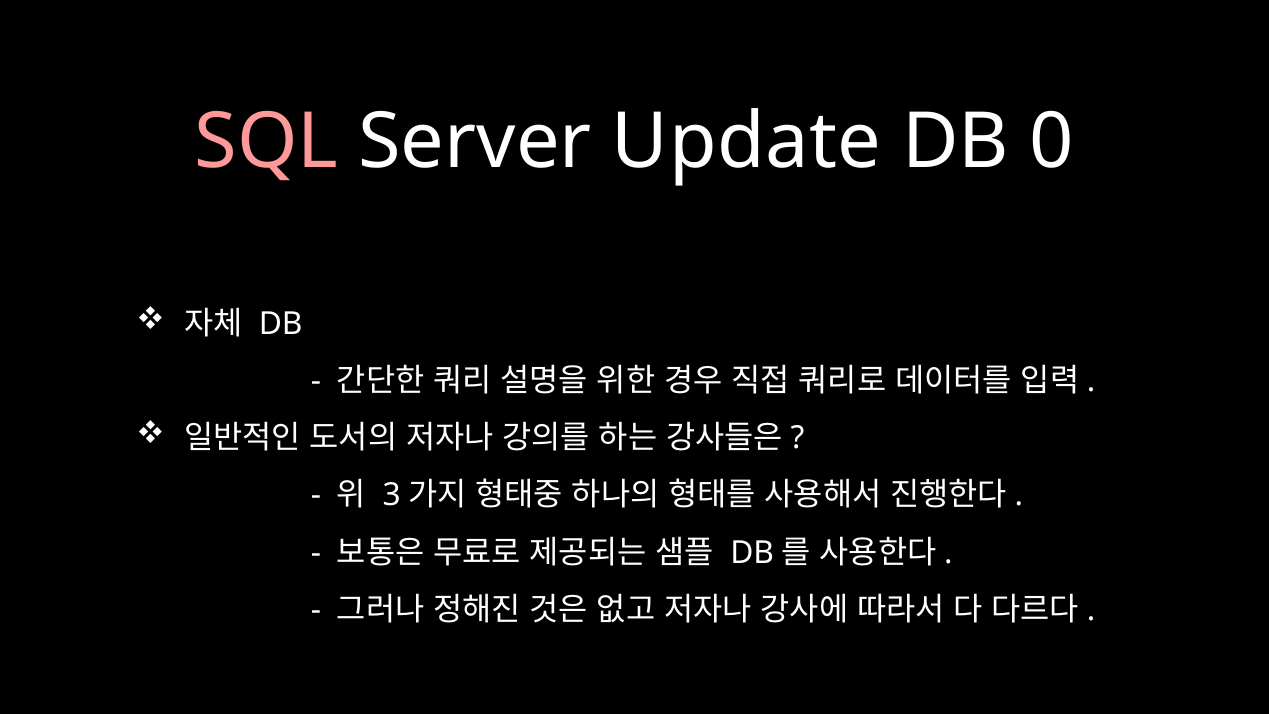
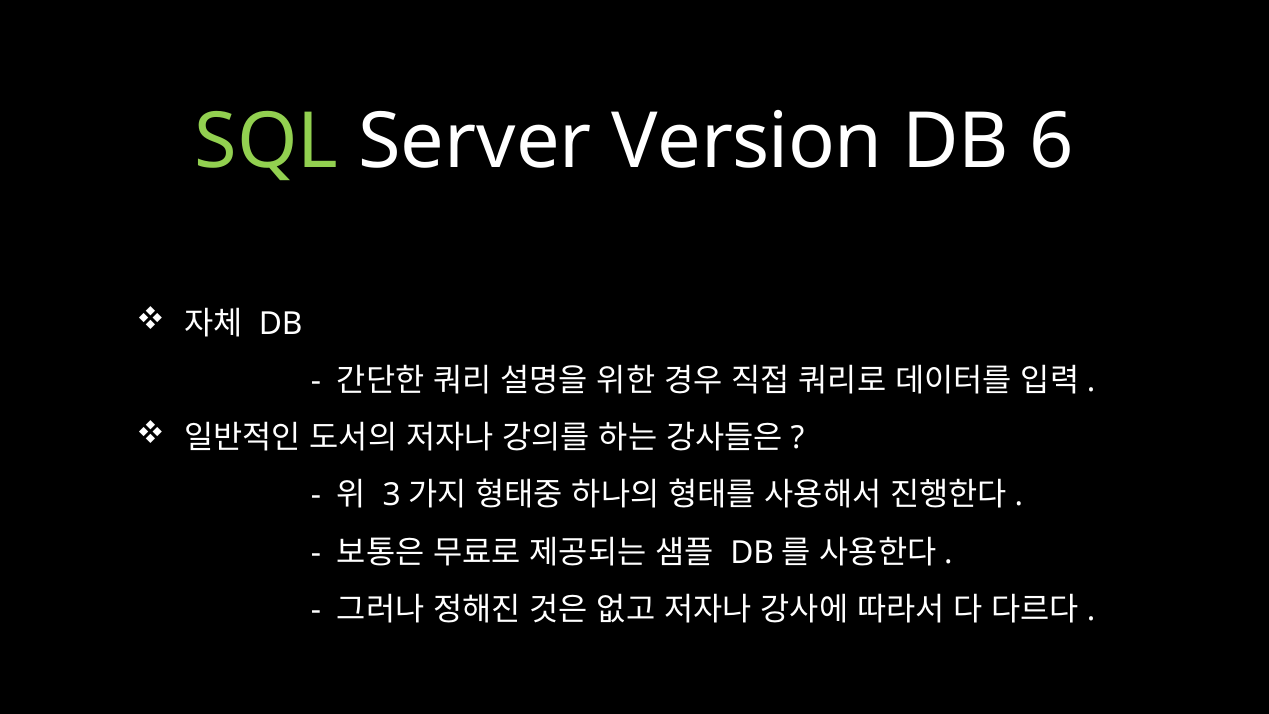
SQL colour: pink -> light green
Update: Update -> Version
0: 0 -> 6
